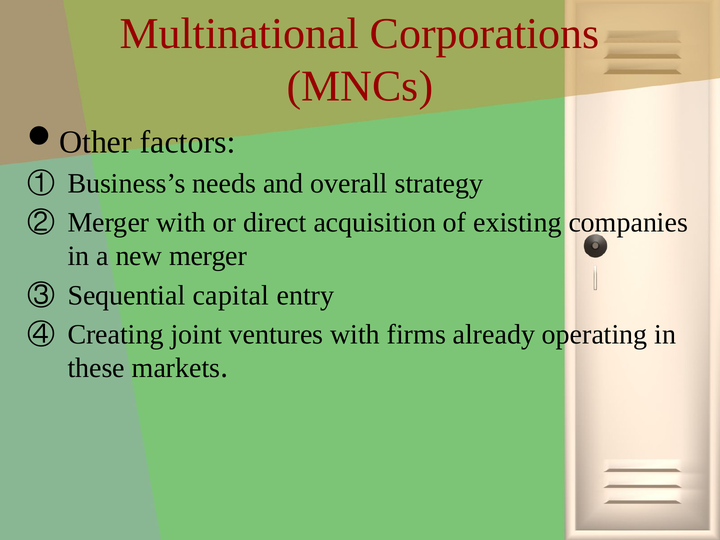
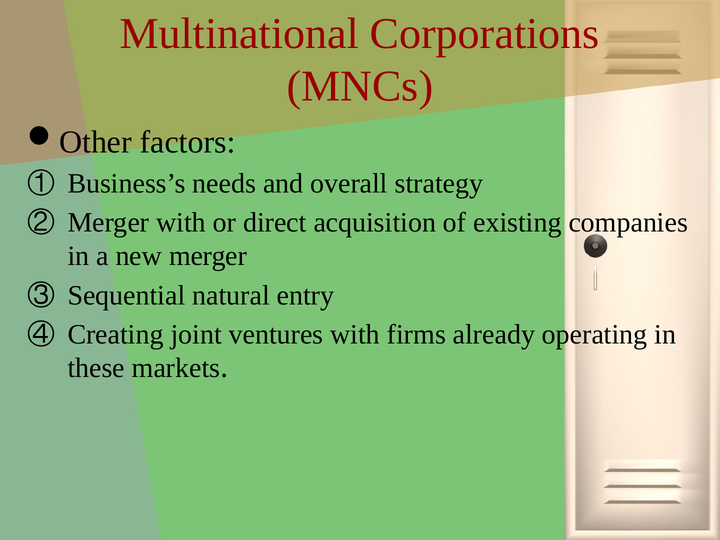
capital: capital -> natural
